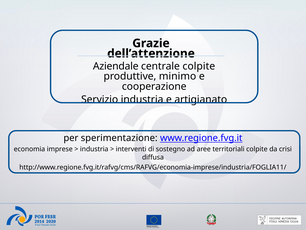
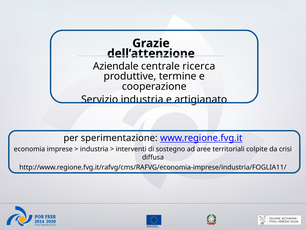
centrale colpite: colpite -> ricerca
minimo: minimo -> termine
